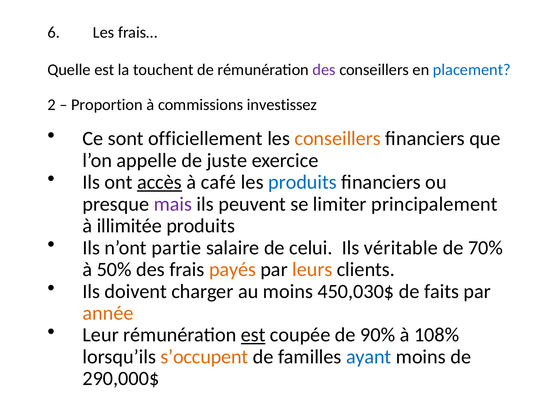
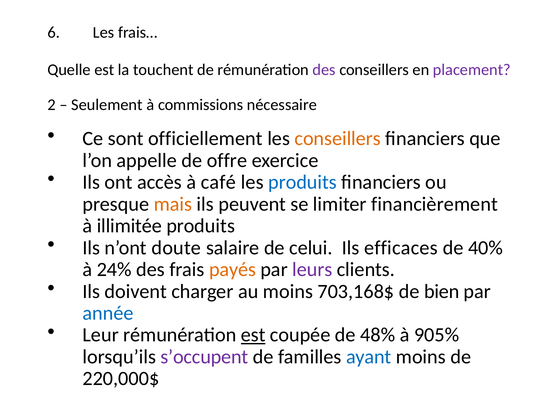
placement colour: blue -> purple
Proportion: Proportion -> Seulement
investissez: investissez -> nécessaire
juste: juste -> offre
accès underline: present -> none
mais colour: purple -> orange
principalement: principalement -> financièrement
partie: partie -> doute
véritable: véritable -> efficaces
70%: 70% -> 40%
50%: 50% -> 24%
leurs colour: orange -> purple
450,030$: 450,030$ -> 703,168$
faits: faits -> bien
année colour: orange -> blue
90%: 90% -> 48%
108%: 108% -> 905%
s’occupent colour: orange -> purple
290,000$: 290,000$ -> 220,000$
